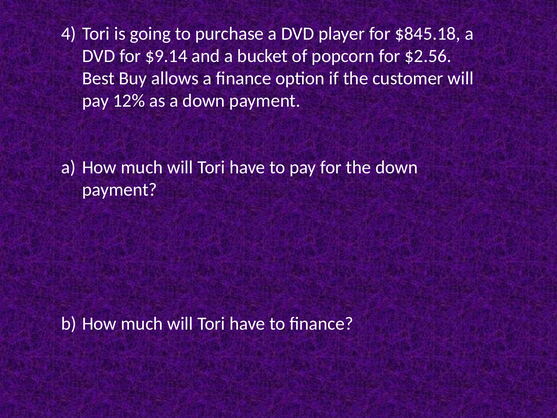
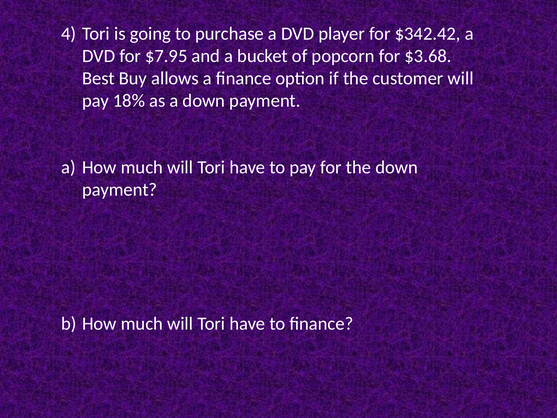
$845.18: $845.18 -> $342.42
$9.14: $9.14 -> $7.95
$2.56: $2.56 -> $3.68
12%: 12% -> 18%
